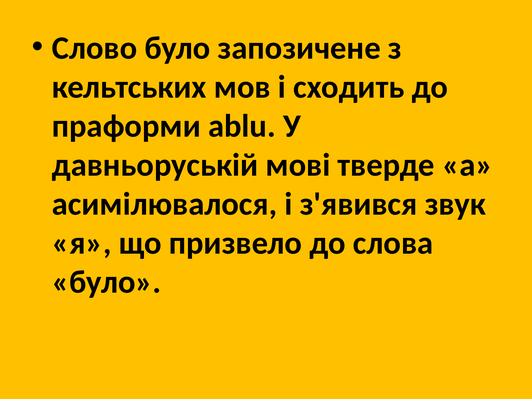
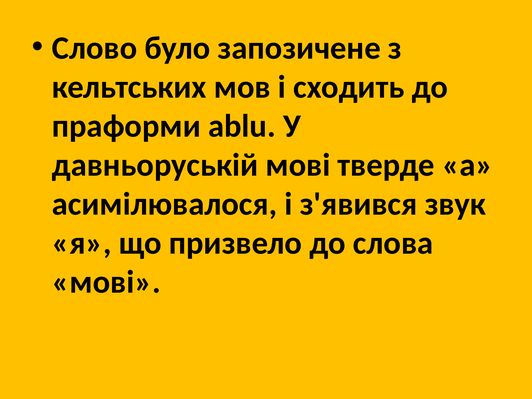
було at (106, 282): було -> мові
